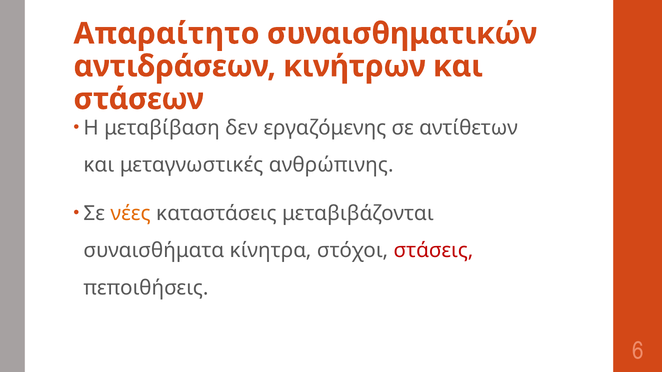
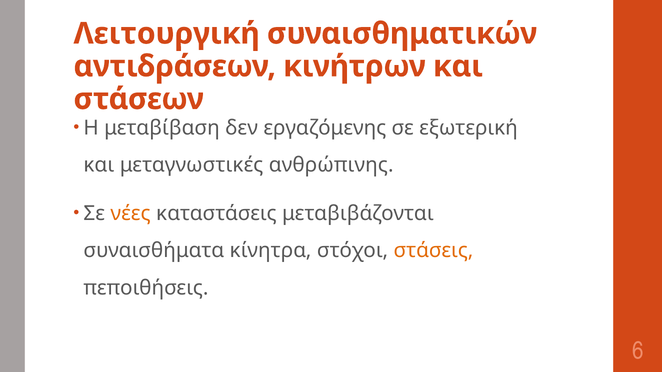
Απαραίτητο: Απαραίτητο -> Λειτουργική
αντίθετων: αντίθετων -> εξωτερική
στάσεις colour: red -> orange
